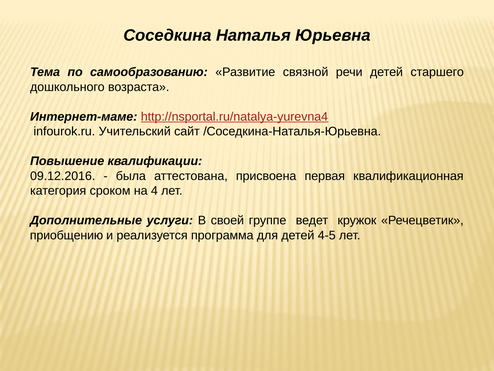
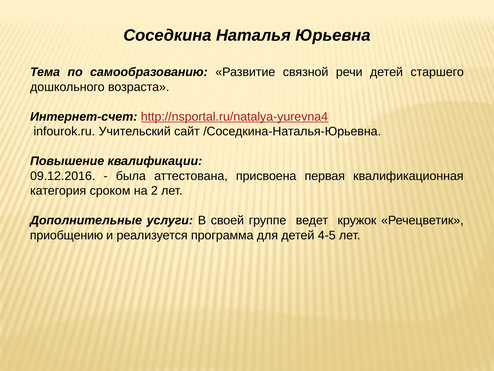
Интернет-маме: Интернет-маме -> Интернет-счет
4: 4 -> 2
